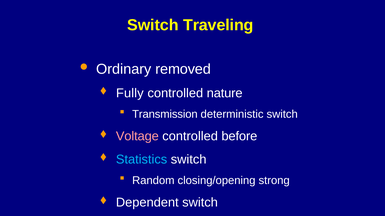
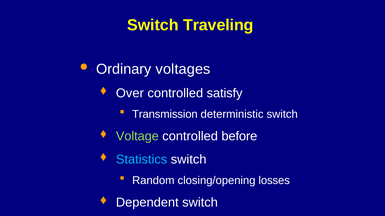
removed: removed -> voltages
Fully: Fully -> Over
nature: nature -> satisfy
Voltage colour: pink -> light green
strong: strong -> losses
